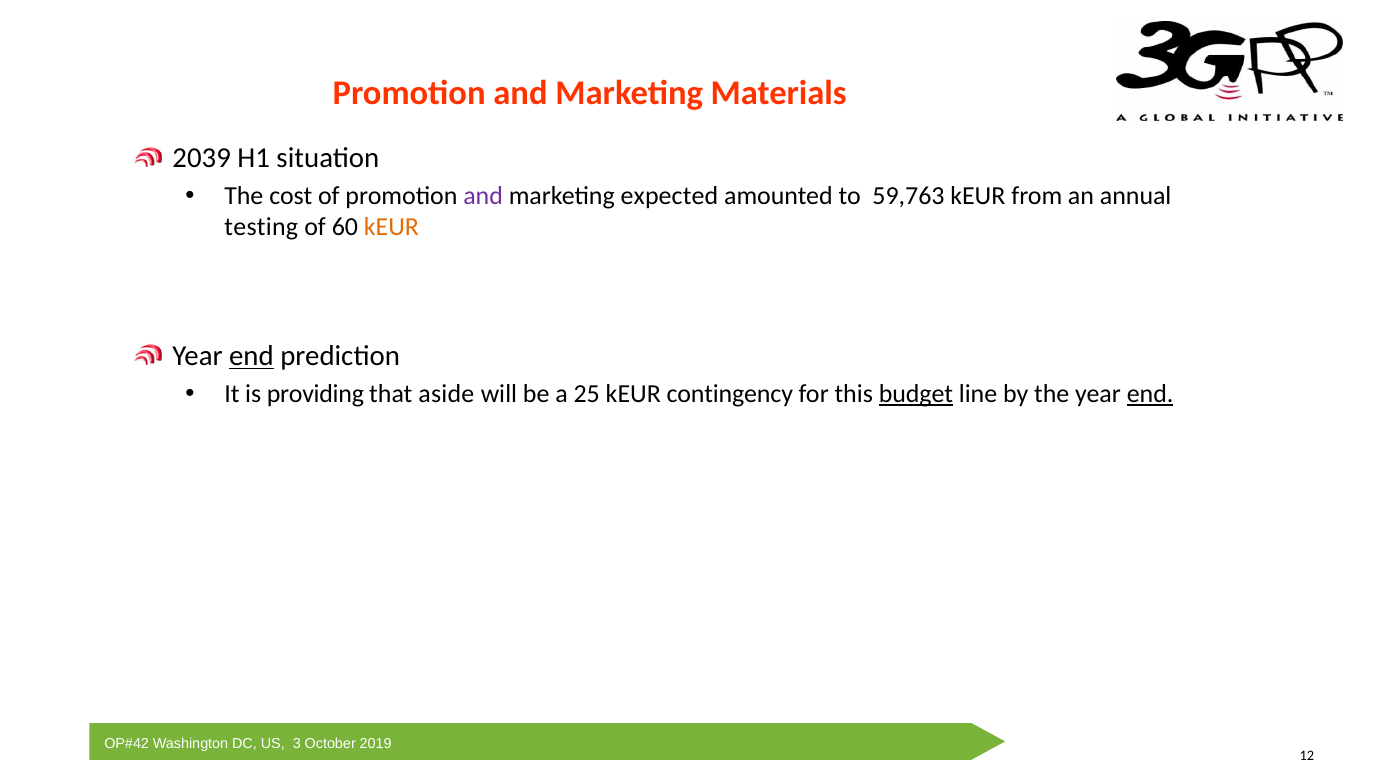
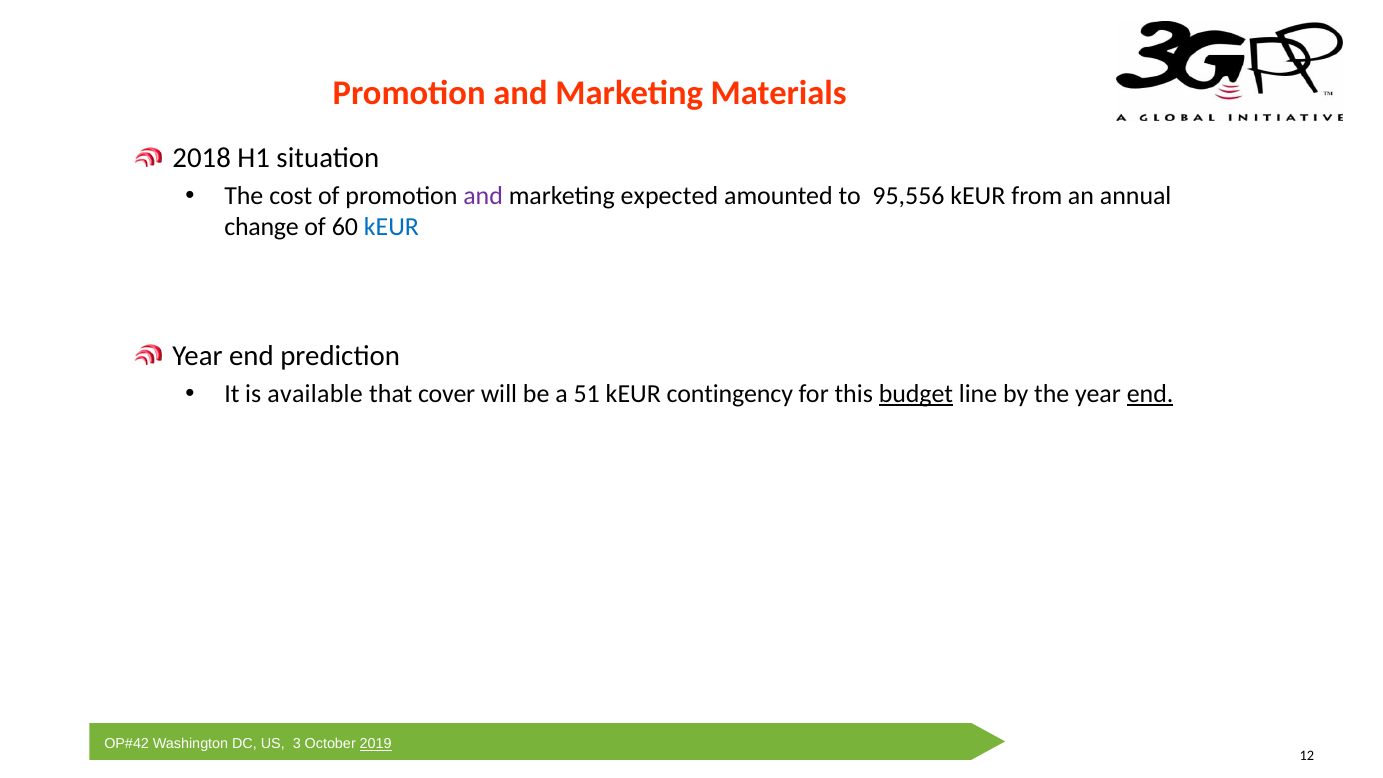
2039: 2039 -> 2018
59,763: 59,763 -> 95,556
testing: testing -> change
kEUR at (391, 227) colour: orange -> blue
end at (251, 356) underline: present -> none
providing: providing -> available
aside: aside -> cover
25: 25 -> 51
2019 underline: none -> present
